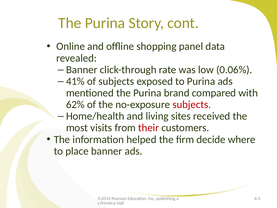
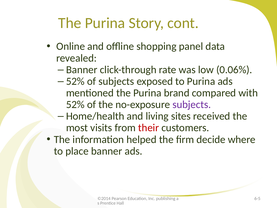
41% at (75, 81): 41% -> 52%
62% at (75, 104): 62% -> 52%
subjects at (192, 104) colour: red -> purple
